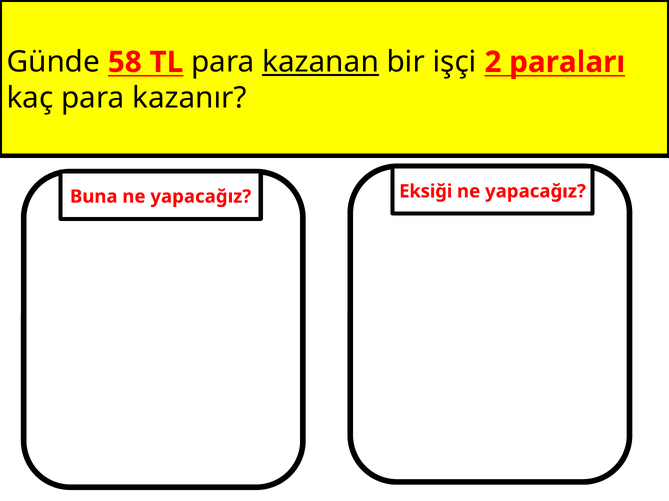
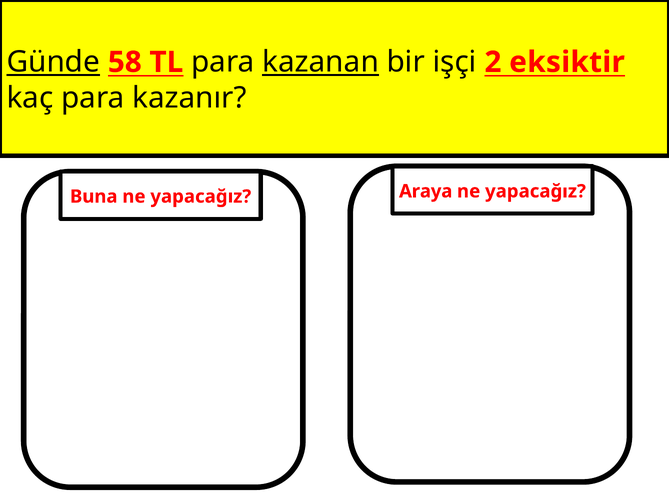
Günde underline: none -> present
paraları: paraları -> eksiktir
Eksiği: Eksiği -> Araya
